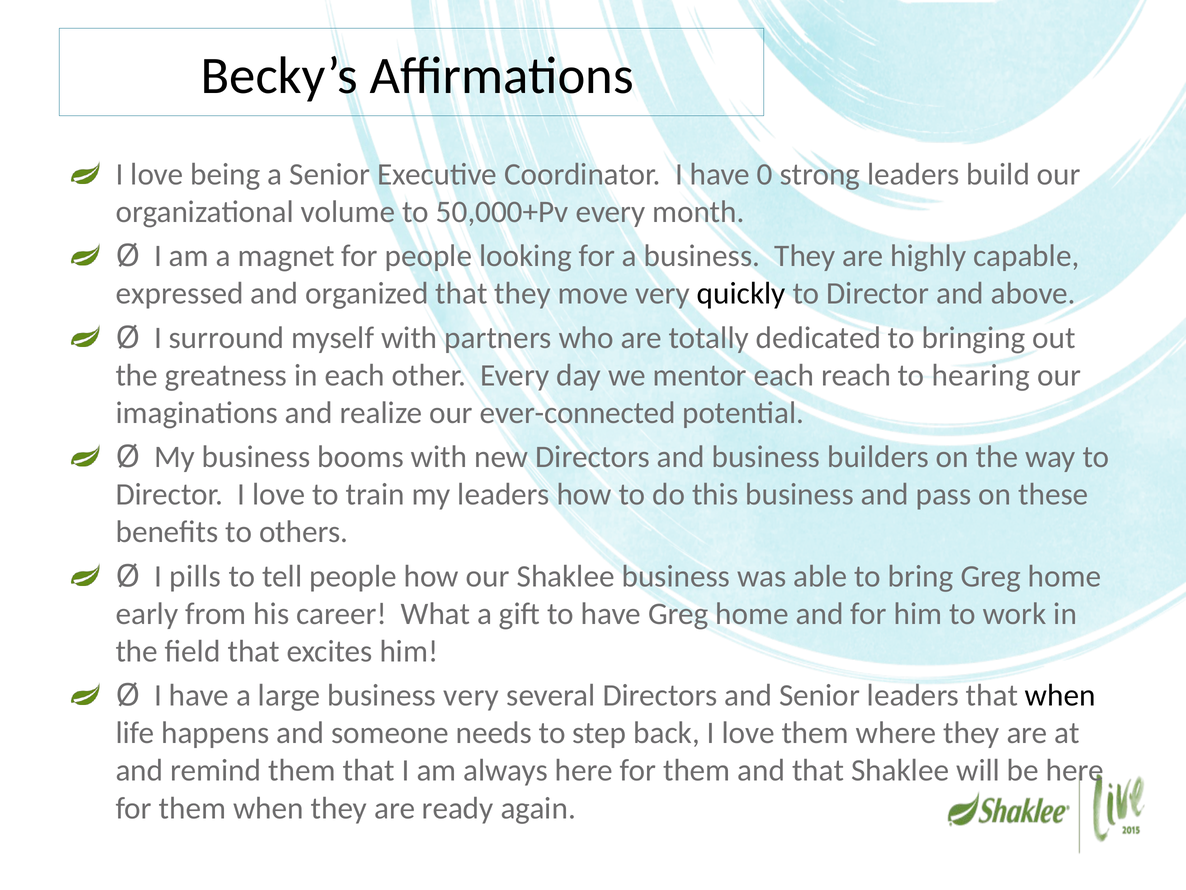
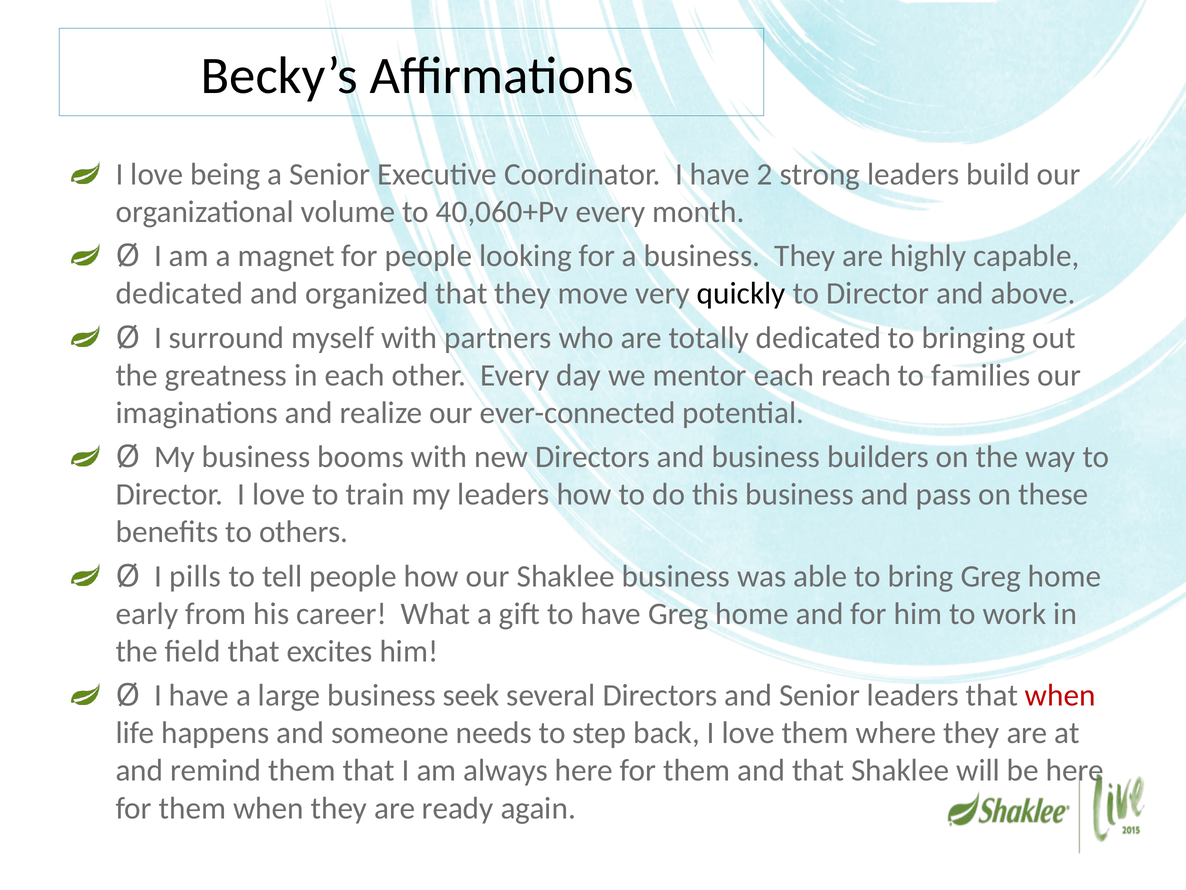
0: 0 -> 2
50,000+Pv: 50,000+Pv -> 40,060+Pv
expressed at (180, 293): expressed -> dedicated
hearing: hearing -> families
business very: very -> seek
when at (1060, 695) colour: black -> red
